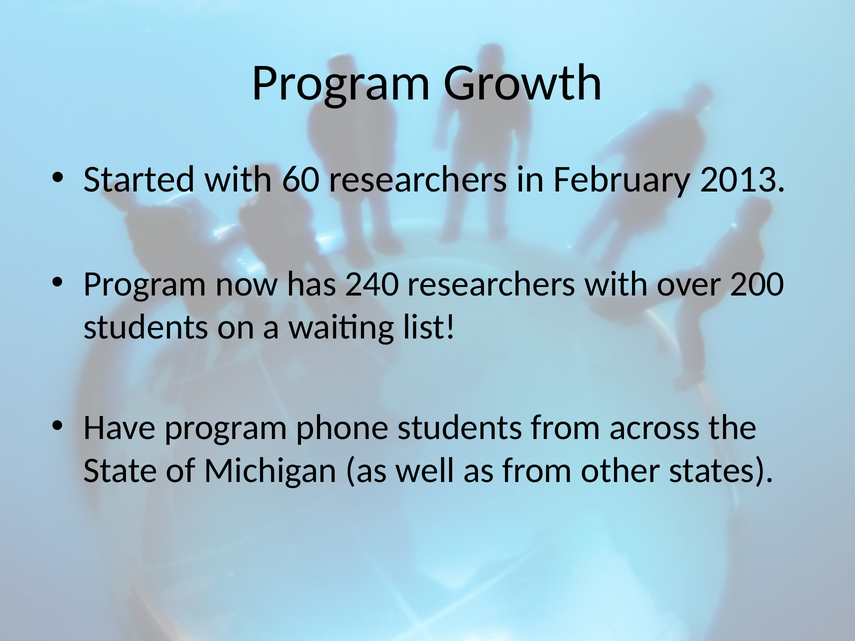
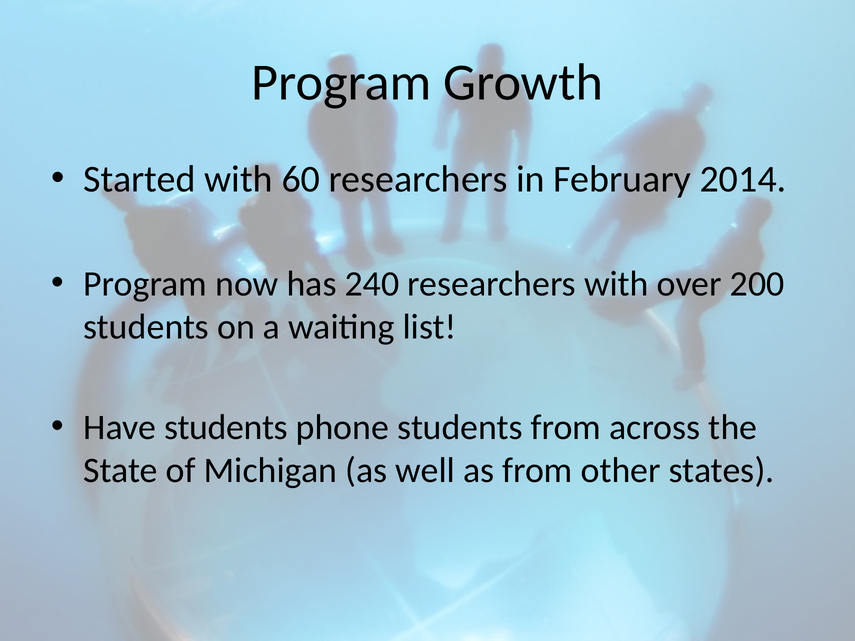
2013: 2013 -> 2014
Have program: program -> students
